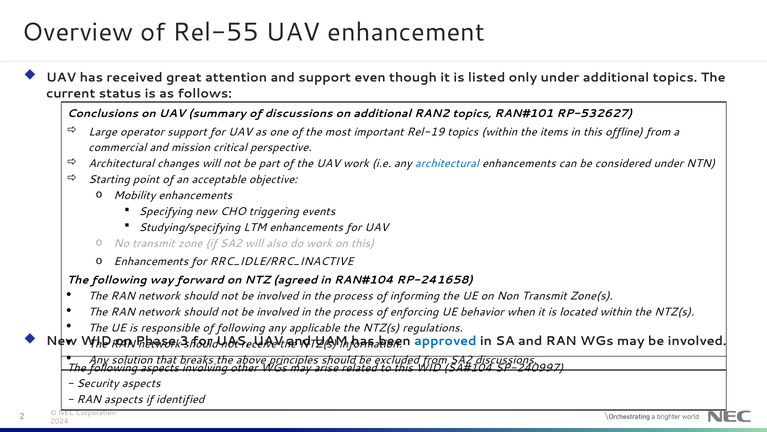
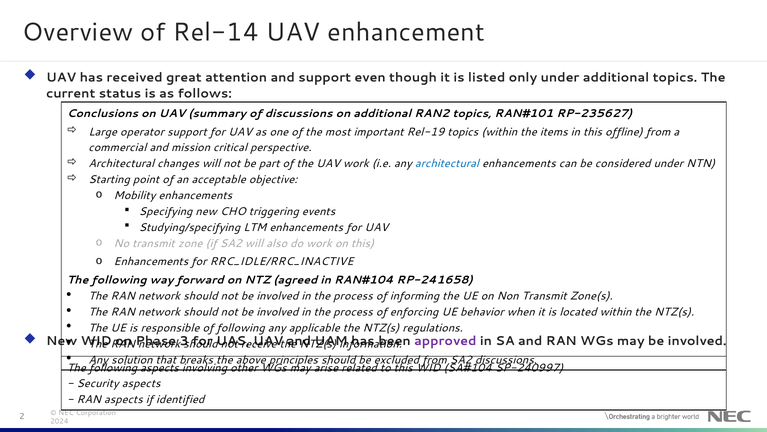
Rel-55: Rel-55 -> Rel-14
RP-532627: RP-532627 -> RP-235627
approved colour: blue -> purple
